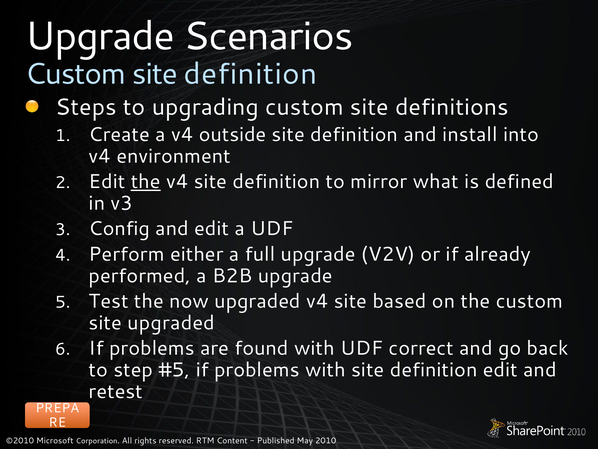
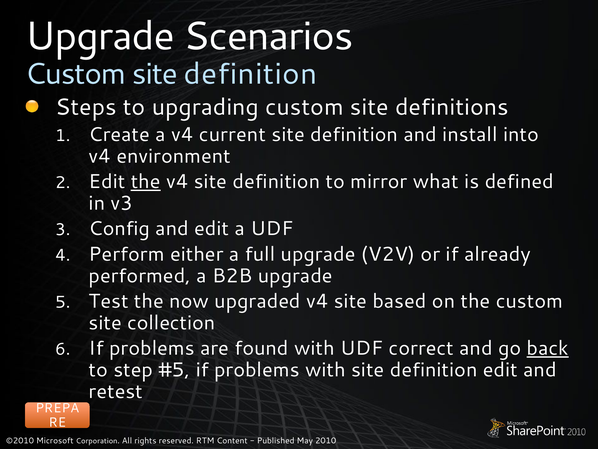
outside: outside -> current
site upgraded: upgraded -> collection
back underline: none -> present
